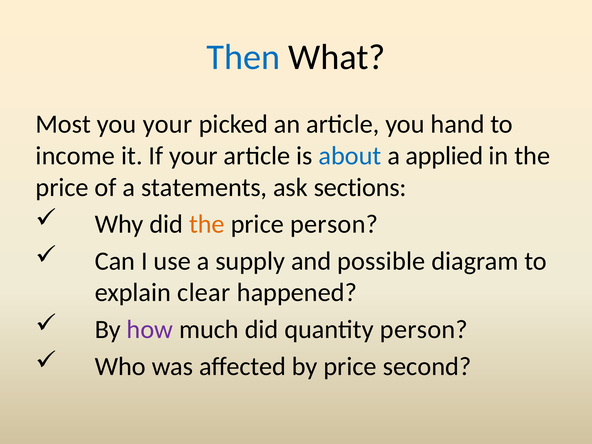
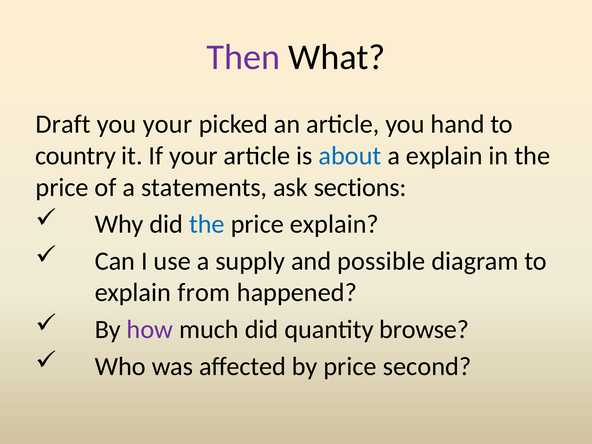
Then colour: blue -> purple
Most: Most -> Draft
income: income -> country
a applied: applied -> explain
the at (207, 224) colour: orange -> blue
price person: person -> explain
clear: clear -> from
quantity person: person -> browse
